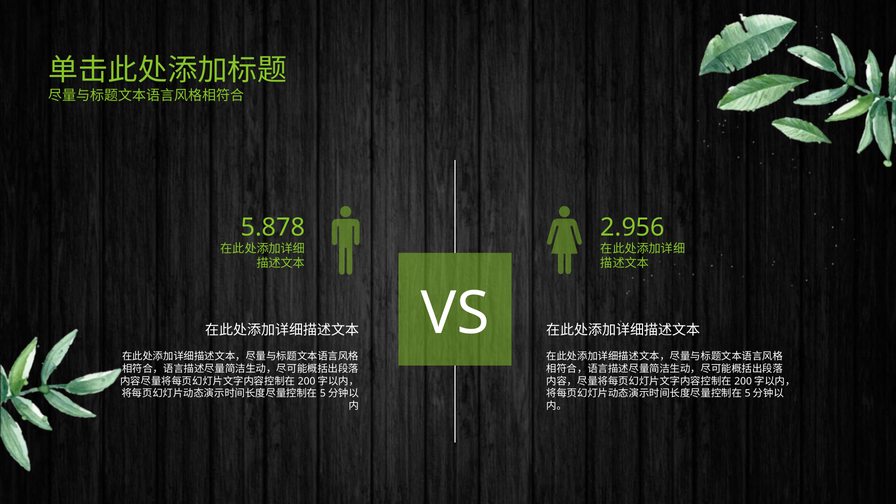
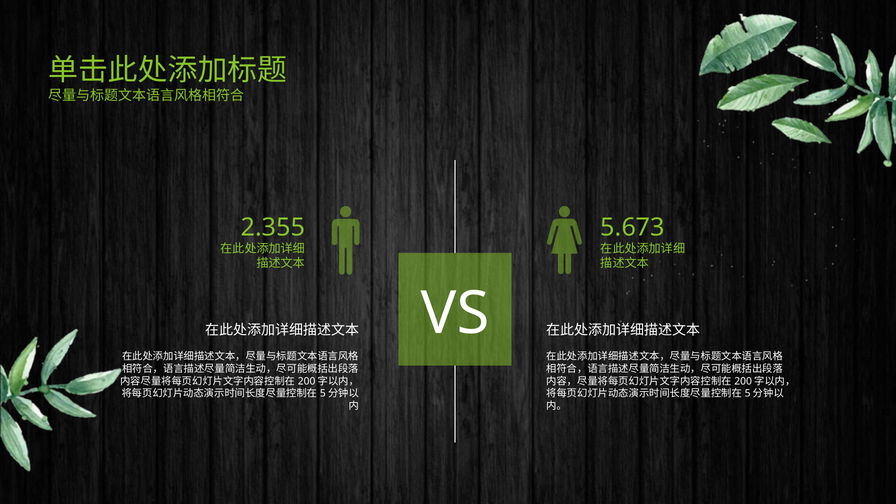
5.878: 5.878 -> 2.355
2.956: 2.956 -> 5.673
